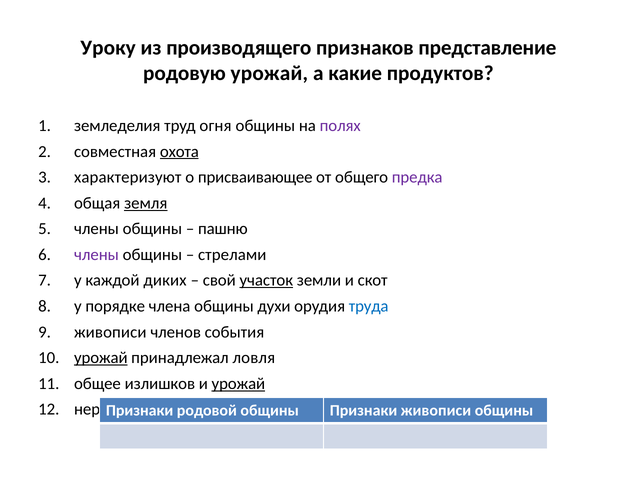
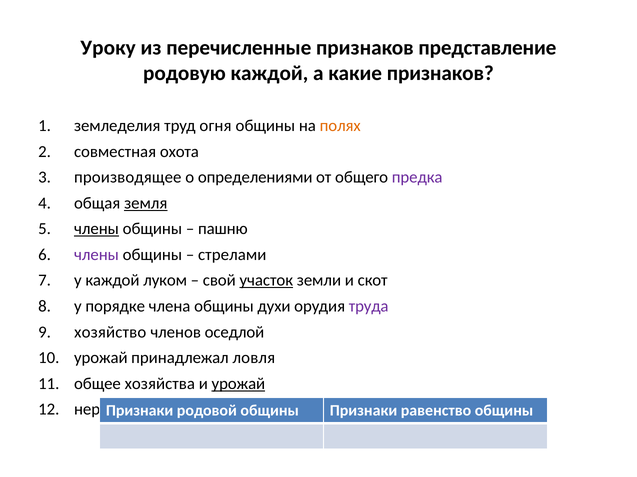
производящего: производящего -> перечисленные
родовую урожай: урожай -> каждой
какие продуктов: продуктов -> признаков
полях colour: purple -> orange
охота underline: present -> none
характеризуют: характеризуют -> производящее
присваивающее: присваивающее -> определениями
члены at (96, 229) underline: none -> present
диких: диких -> луком
труда colour: blue -> purple
живописи at (110, 333): живописи -> хозяйство
события: события -> оседлой
урожай at (101, 358) underline: present -> none
излишков: излишков -> хозяйства
Признаки живописи: живописи -> равенство
